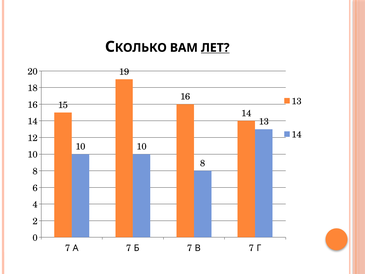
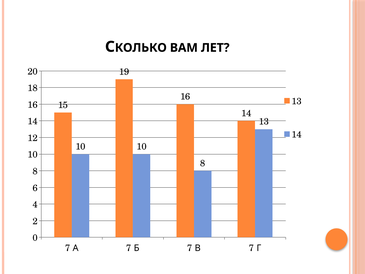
ЛЕТ underline: present -> none
